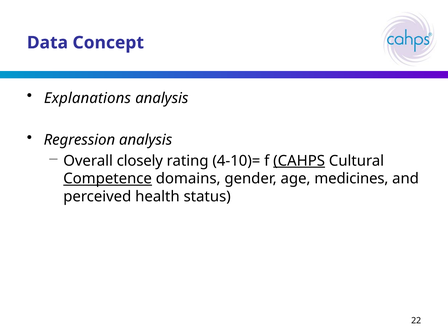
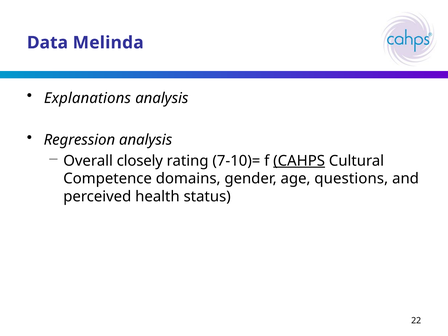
Concept: Concept -> Melinda
4-10)=: 4-10)= -> 7-10)=
Competence underline: present -> none
medicines: medicines -> questions
